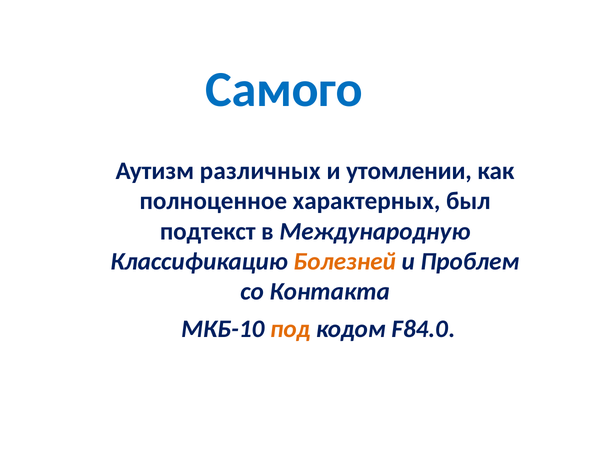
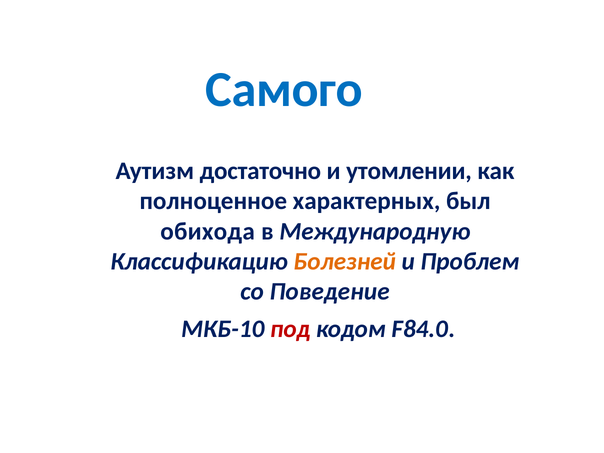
различных: различных -> достаточно
подтекст: подтекст -> обихода
Контакта: Контакта -> Поведение
под colour: orange -> red
